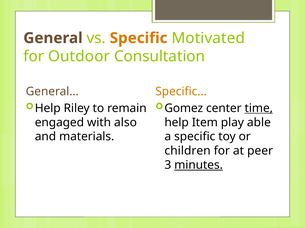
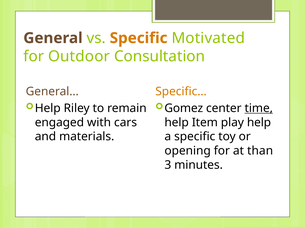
also: also -> cars
play able: able -> help
children: children -> opening
peer: peer -> than
minutes underline: present -> none
